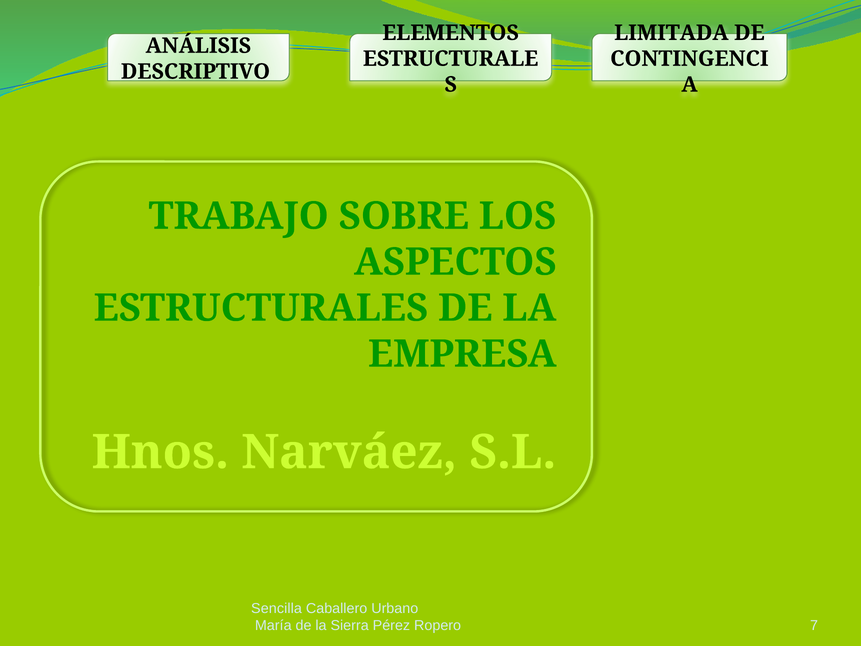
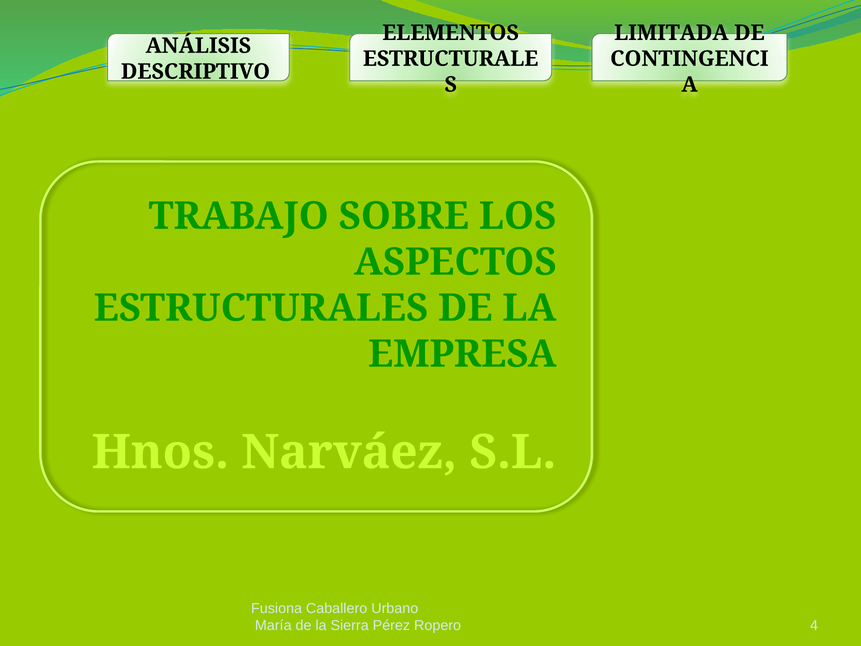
Sencilla: Sencilla -> Fusiona
7: 7 -> 4
